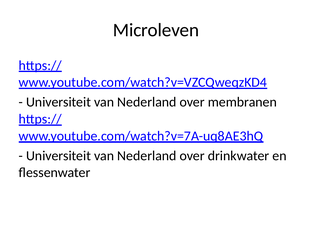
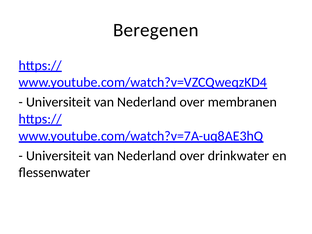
Microleven: Microleven -> Beregenen
